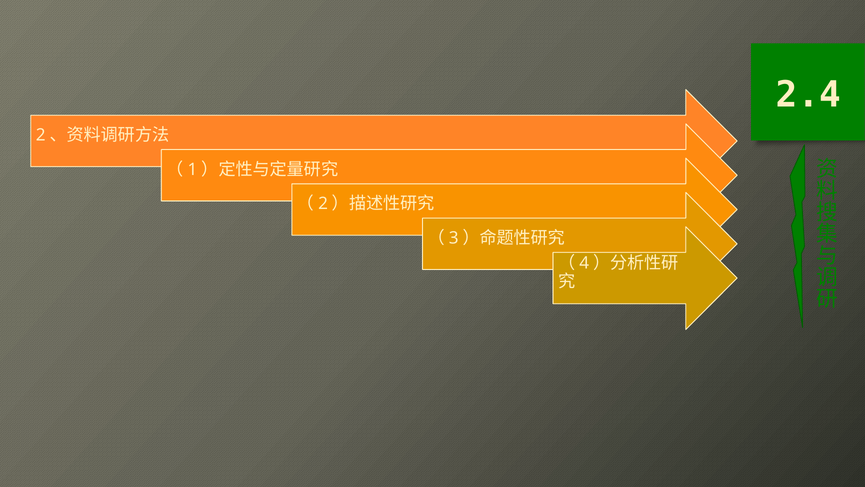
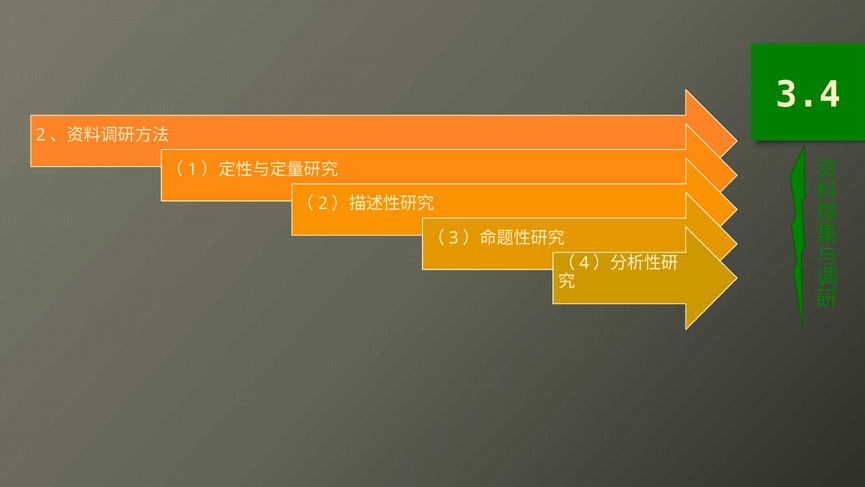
2.4: 2.4 -> 3.4
